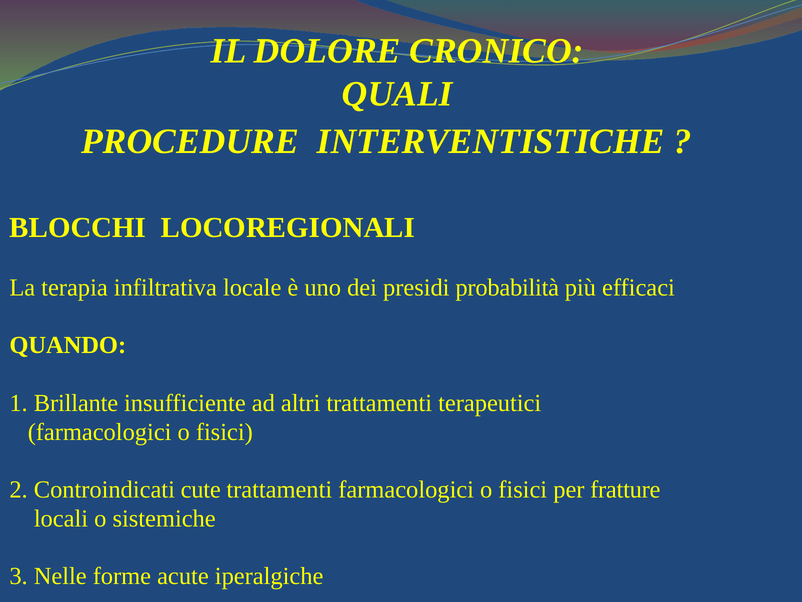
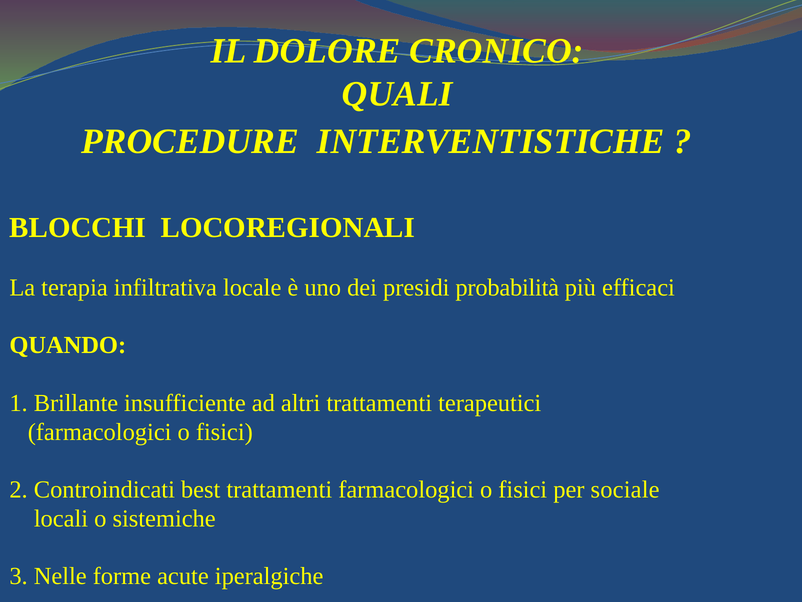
cute: cute -> best
fratture: fratture -> sociale
